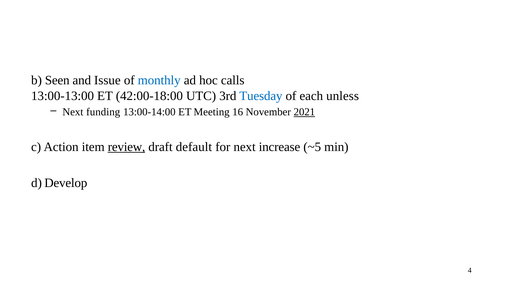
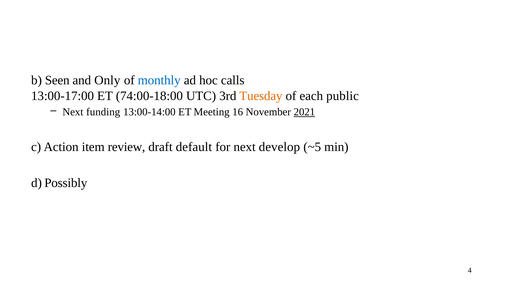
Issue: Issue -> Only
13:00-13:00: 13:00-13:00 -> 13:00-17:00
42:00-18:00: 42:00-18:00 -> 74:00-18:00
Tuesday colour: blue -> orange
unless: unless -> public
review underline: present -> none
increase: increase -> develop
Develop: Develop -> Possibly
